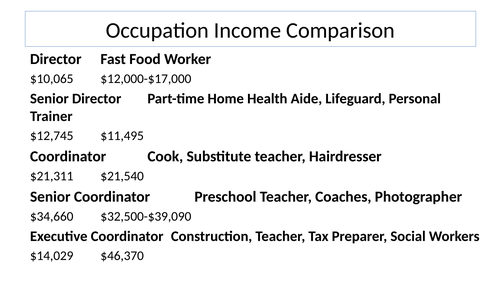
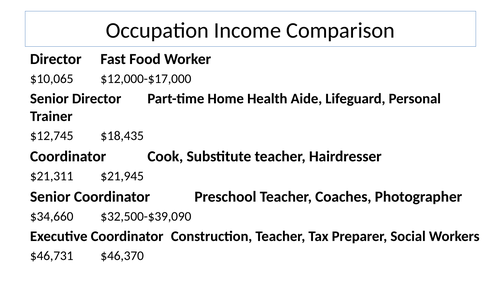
$11,495: $11,495 -> $18,435
$21,540: $21,540 -> $21,945
$14,029: $14,029 -> $46,731
